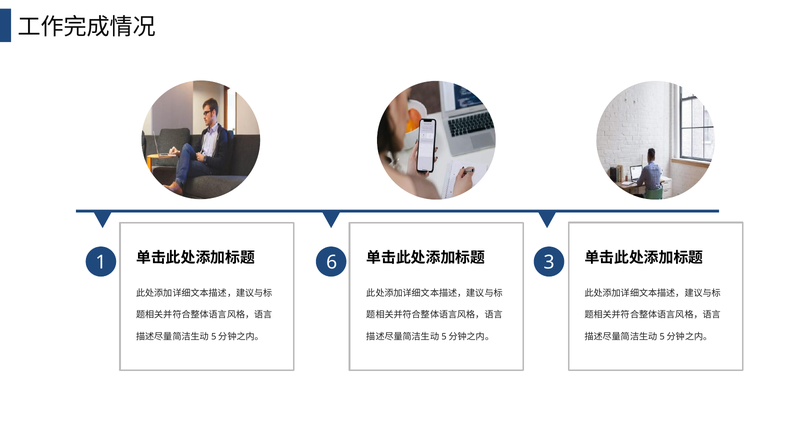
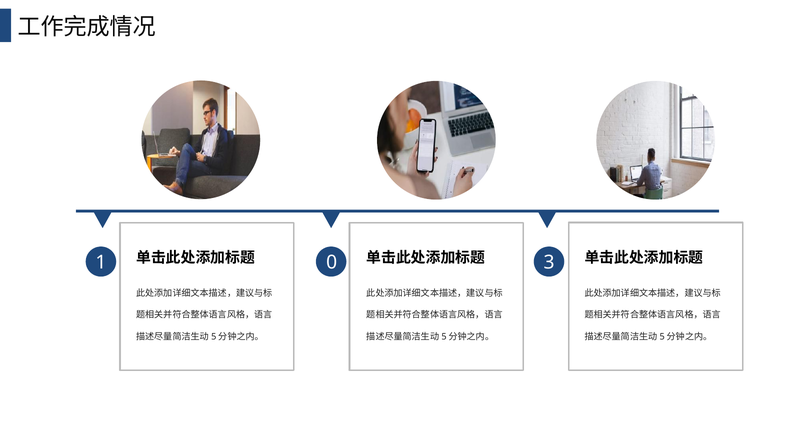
6: 6 -> 0
